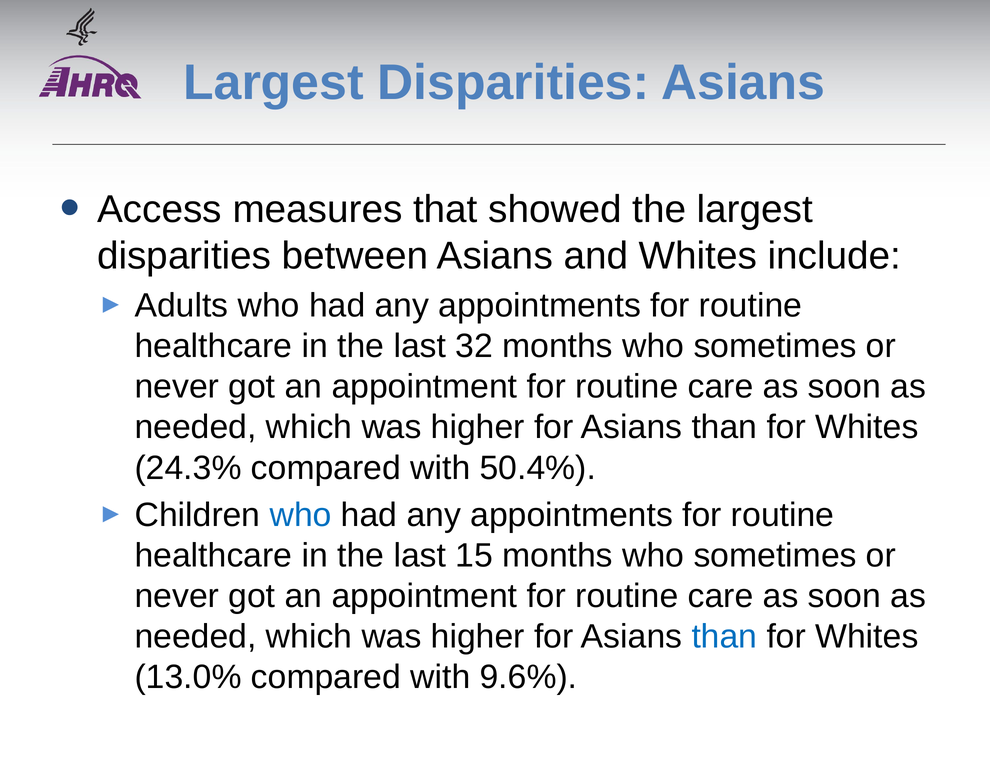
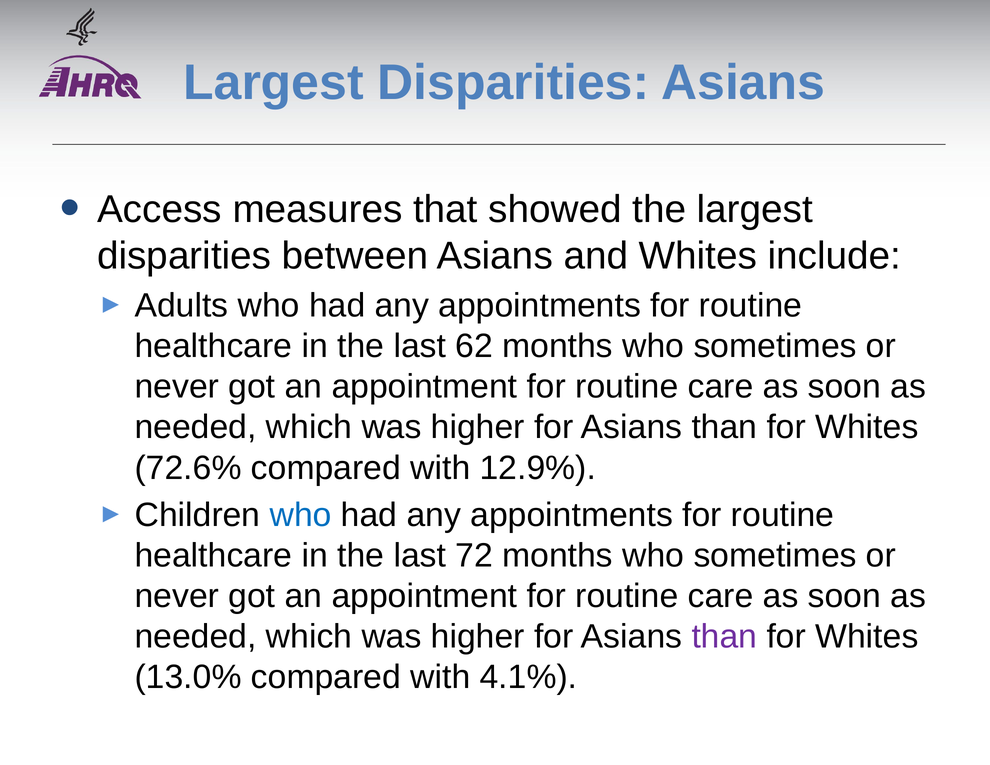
32: 32 -> 62
24.3%: 24.3% -> 72.6%
50.4%: 50.4% -> 12.9%
15: 15 -> 72
than at (724, 637) colour: blue -> purple
9.6%: 9.6% -> 4.1%
